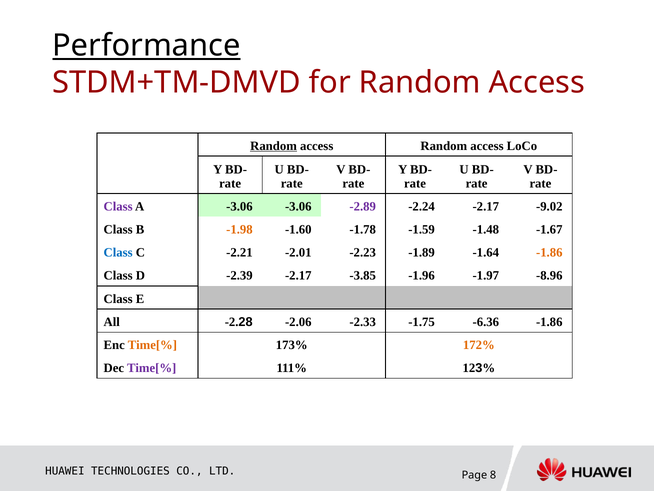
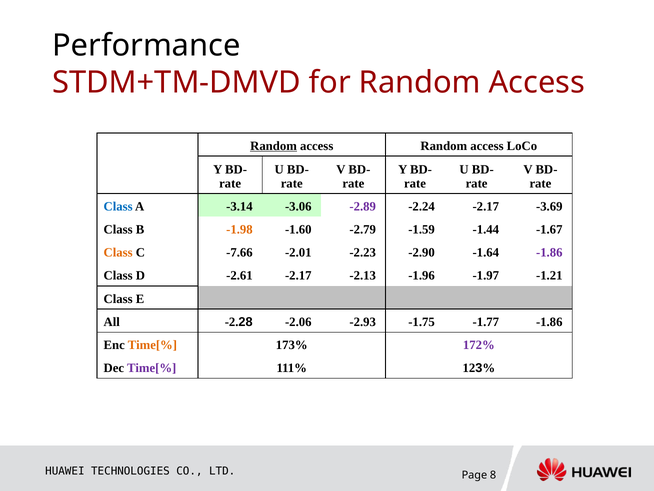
Performance underline: present -> none
Class at (118, 206) colour: purple -> blue
A -3.06: -3.06 -> -3.14
-9.02: -9.02 -> -3.69
-1.78: -1.78 -> -2.79
-1.48: -1.48 -> -1.44
Class at (118, 252) colour: blue -> orange
-2.21: -2.21 -> -7.66
-1.89: -1.89 -> -2.90
-1.86 at (549, 252) colour: orange -> purple
-2.39: -2.39 -> -2.61
-3.85: -3.85 -> -2.13
-8.96: -8.96 -> -1.21
-2.33: -2.33 -> -2.93
-6.36: -6.36 -> -1.77
172% colour: orange -> purple
